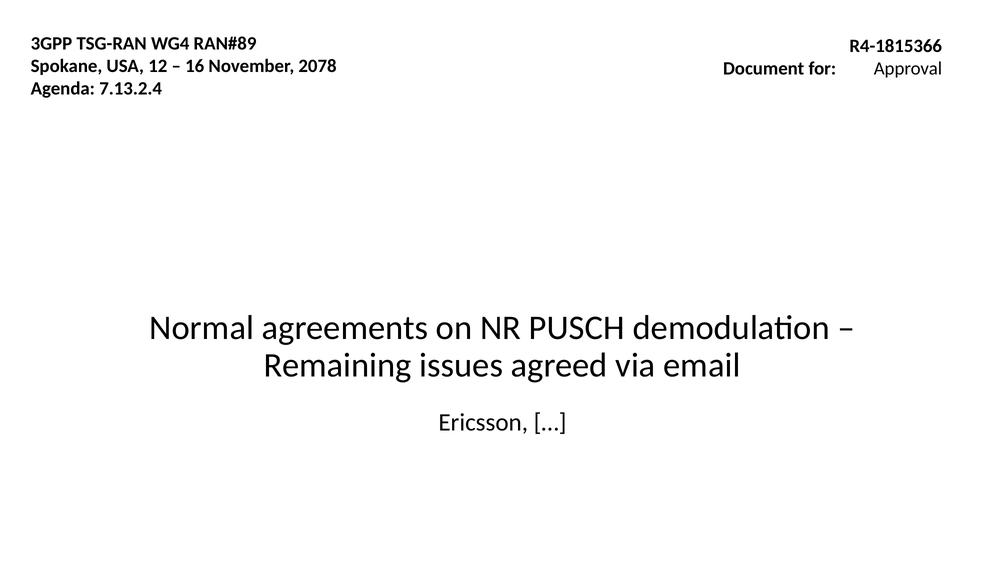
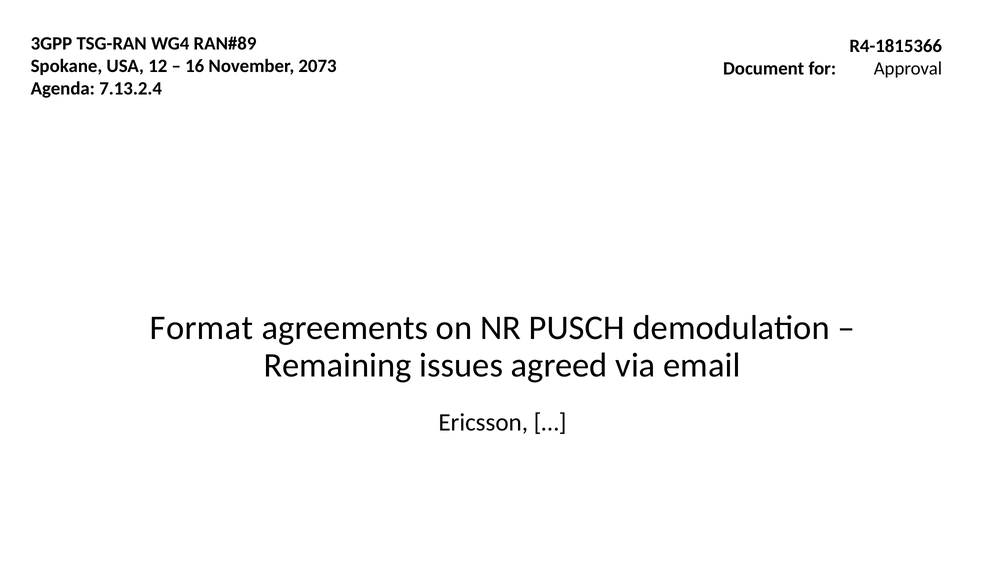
2078: 2078 -> 2073
Normal: Normal -> Format
